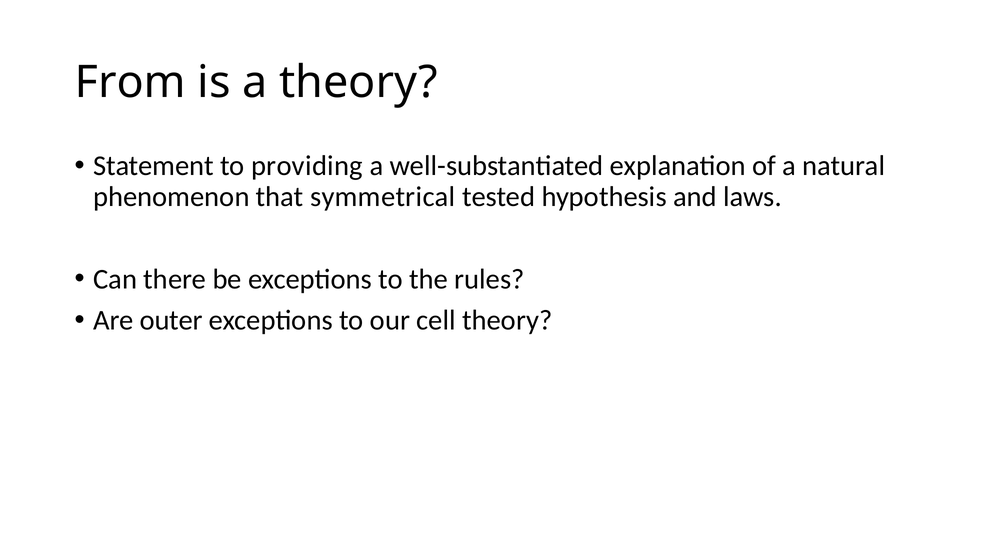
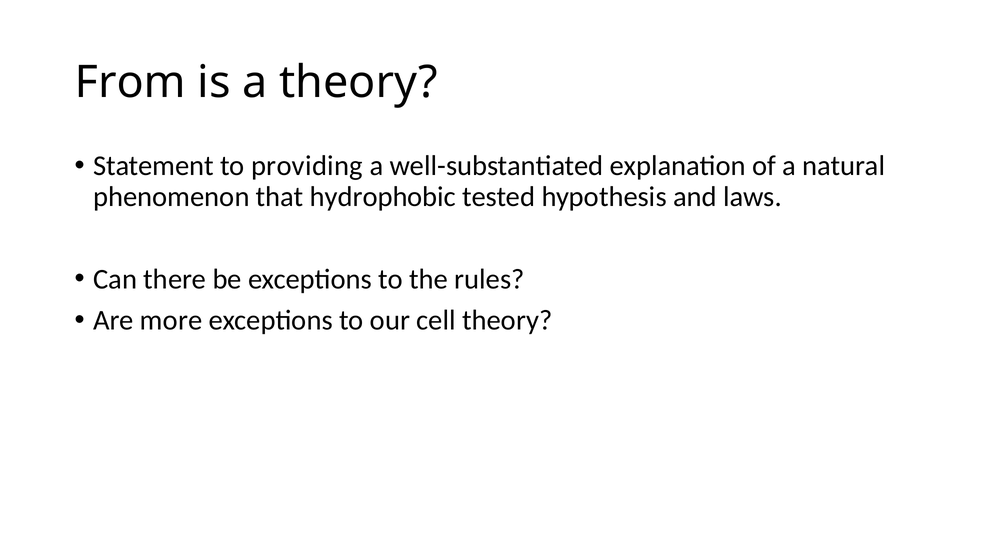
symmetrical: symmetrical -> hydrophobic
outer: outer -> more
